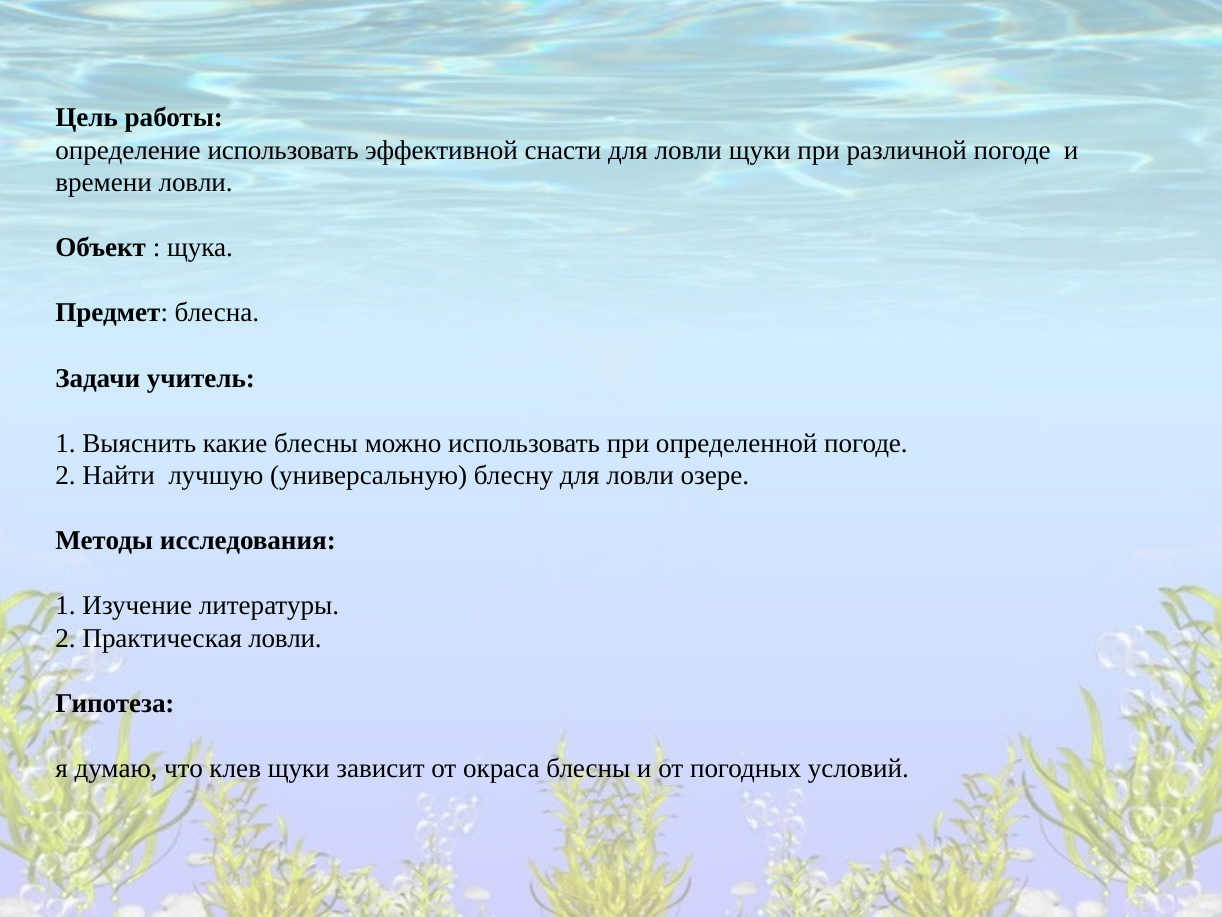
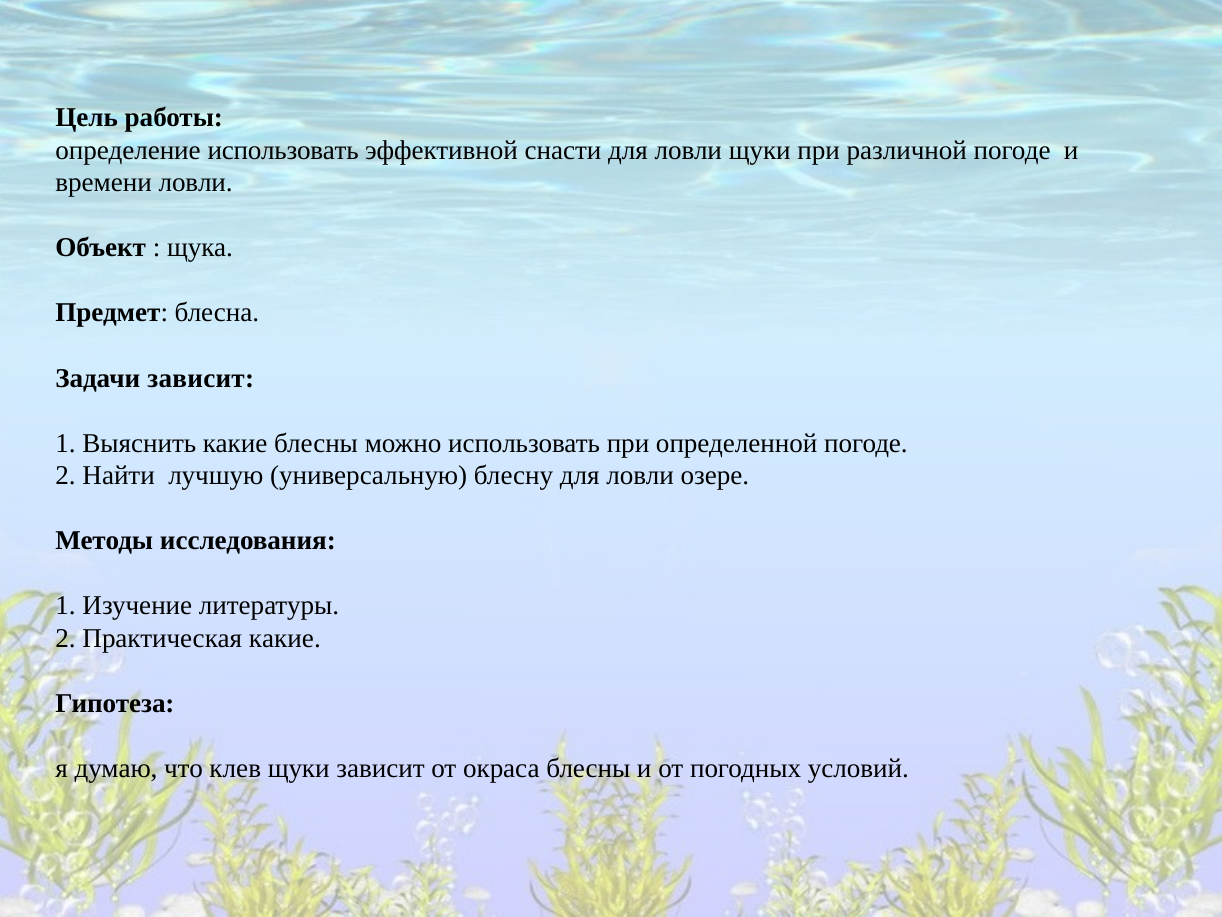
Задачи учитель: учитель -> зависит
Практическая ловли: ловли -> какие
